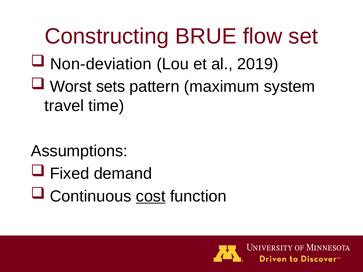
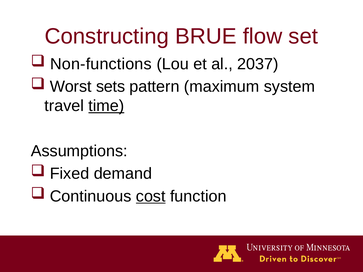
Non-deviation: Non-deviation -> Non-functions
2019: 2019 -> 2037
time underline: none -> present
